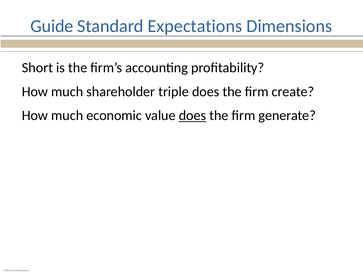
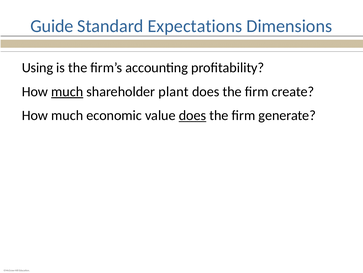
Short: Short -> Using
much at (67, 91) underline: none -> present
triple: triple -> plant
